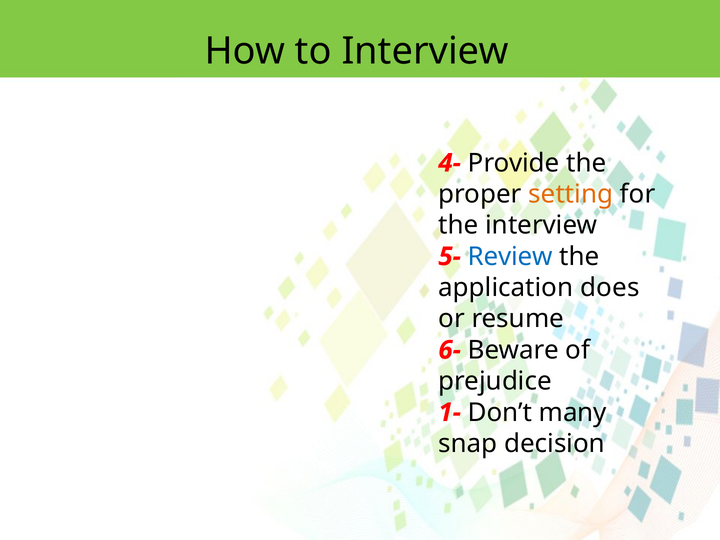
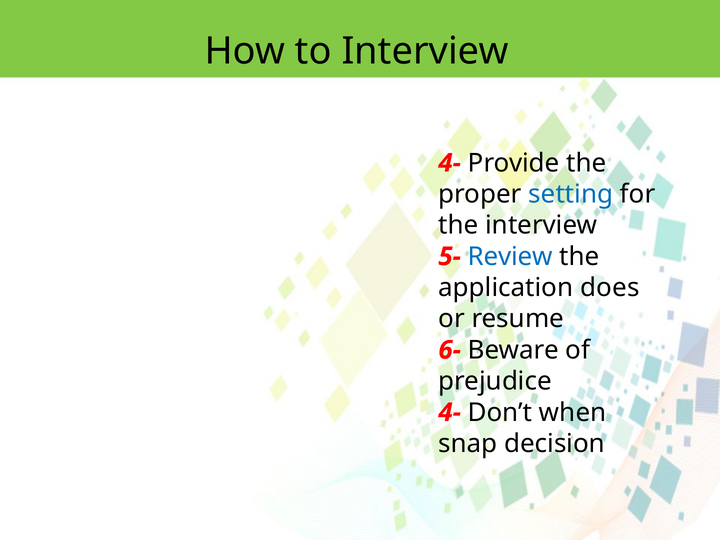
setting colour: orange -> blue
1- at (450, 412): 1- -> 4-
many: many -> when
